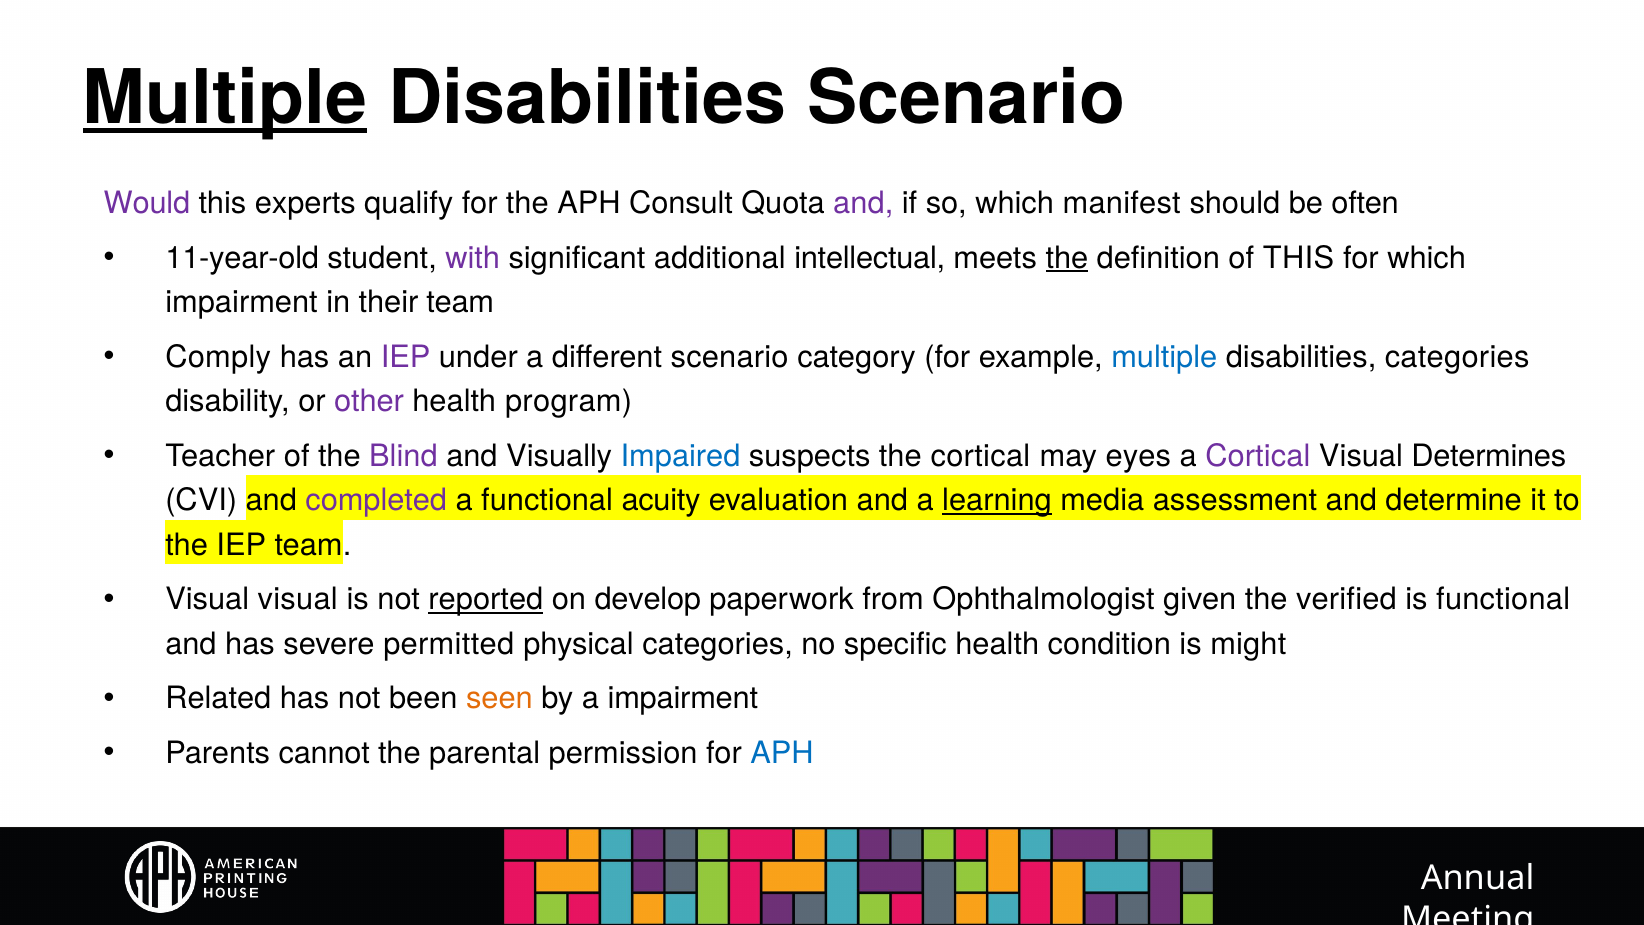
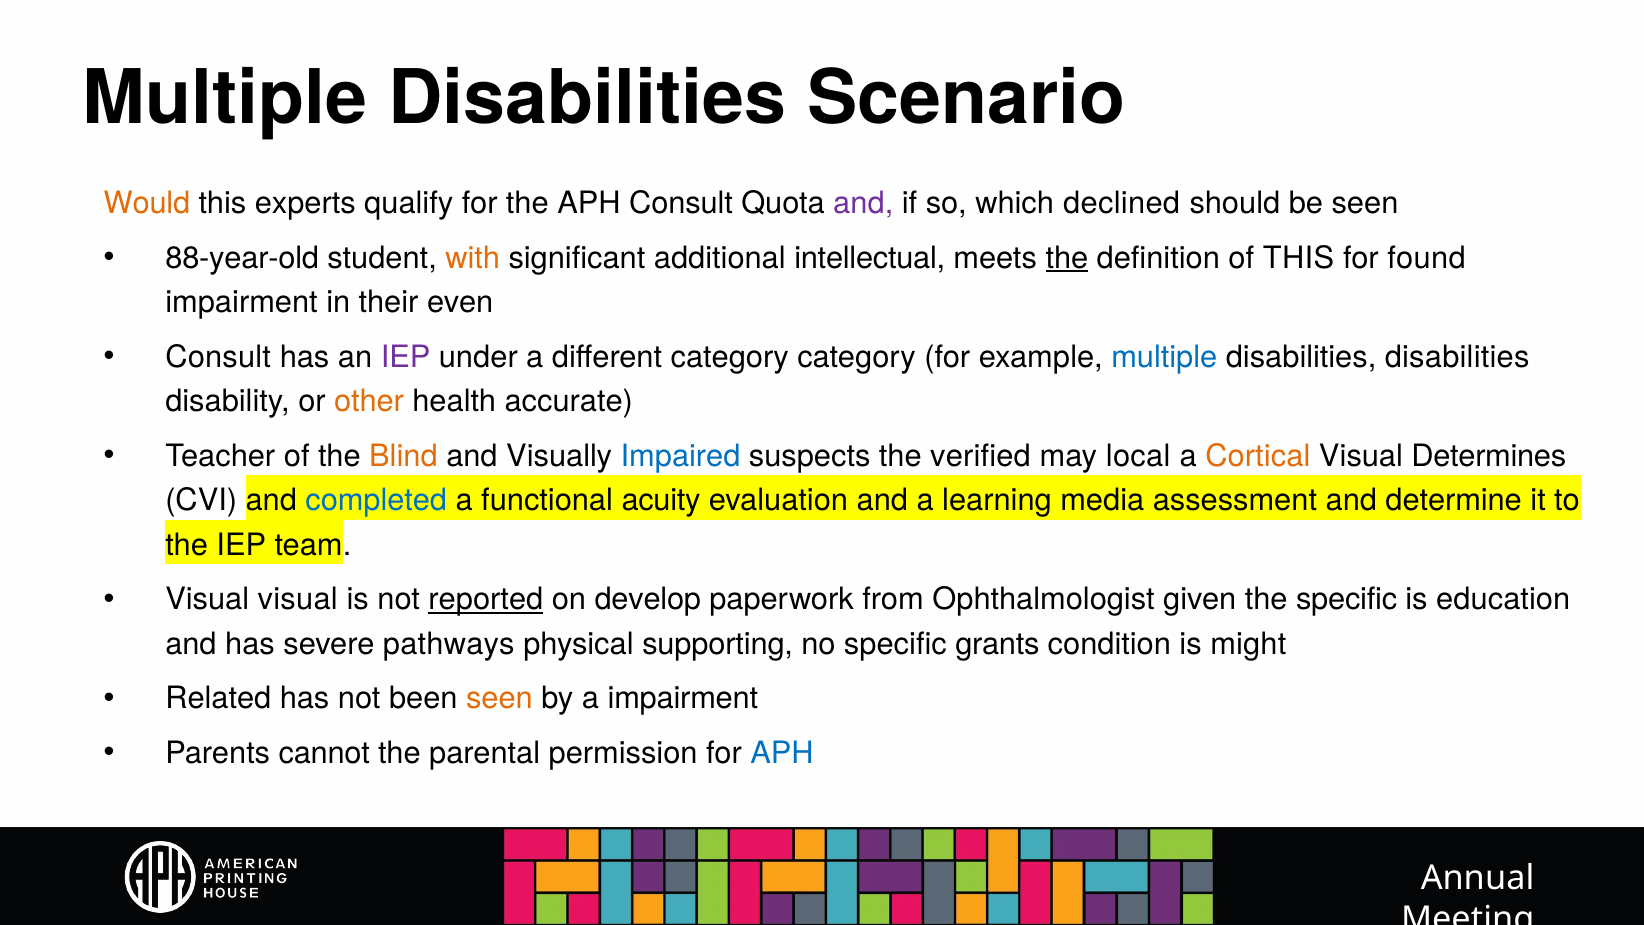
Multiple at (225, 98) underline: present -> none
Would colour: purple -> orange
manifest: manifest -> declined
be often: often -> seen
11-year-old: 11-year-old -> 88-year-old
with colour: purple -> orange
for which: which -> found
their team: team -> even
Comply at (218, 357): Comply -> Consult
different scenario: scenario -> category
disabilities categories: categories -> disabilities
other colour: purple -> orange
program: program -> accurate
Blind colour: purple -> orange
the cortical: cortical -> verified
eyes: eyes -> local
Cortical at (1258, 456) colour: purple -> orange
completed colour: purple -> blue
learning underline: present -> none
the verified: verified -> specific
is functional: functional -> education
permitted: permitted -> pathways
physical categories: categories -> supporting
specific health: health -> grants
